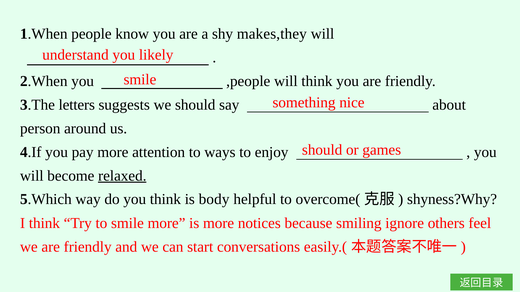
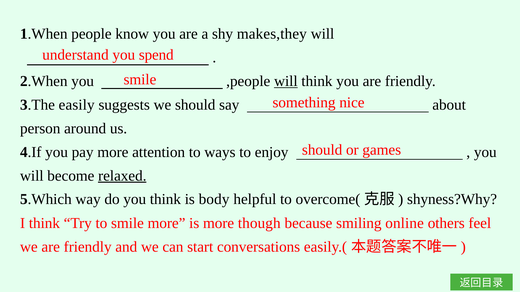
likely: likely -> spend
will at (286, 81) underline: none -> present
letters: letters -> easily
notices: notices -> though
ignore: ignore -> online
